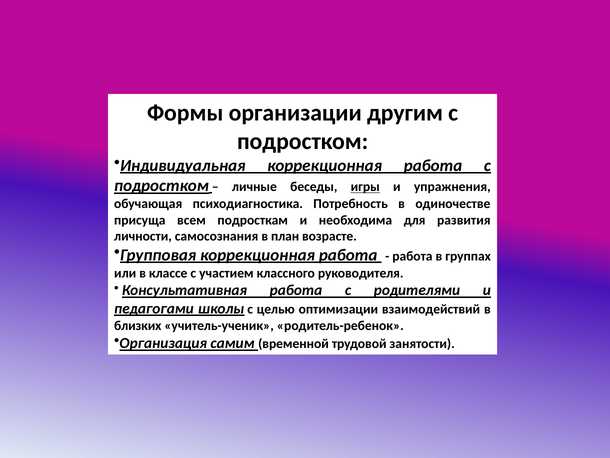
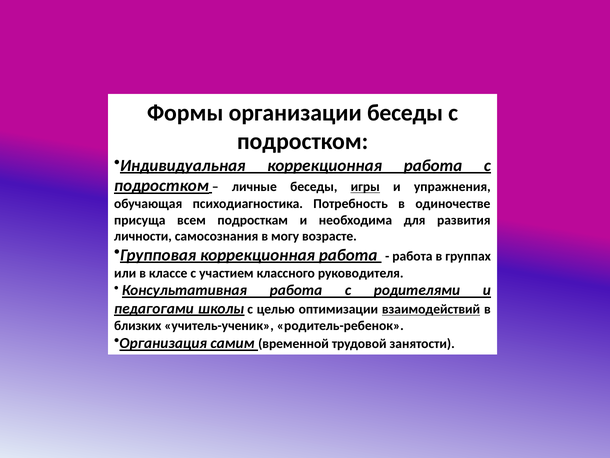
организации другим: другим -> беседы
план: план -> могу
взаимодействий underline: none -> present
